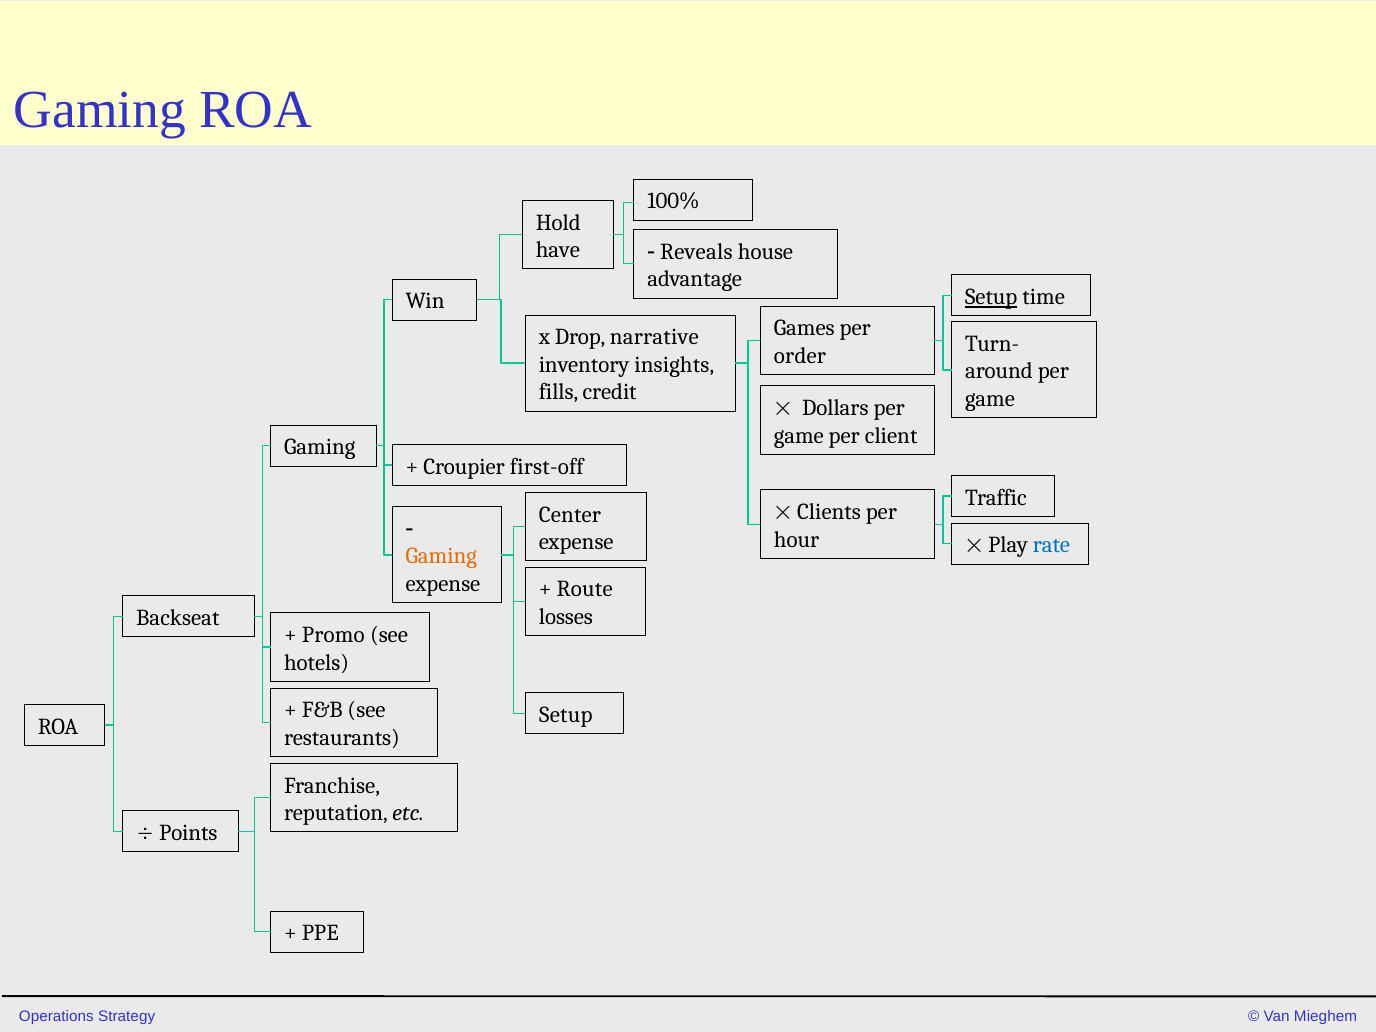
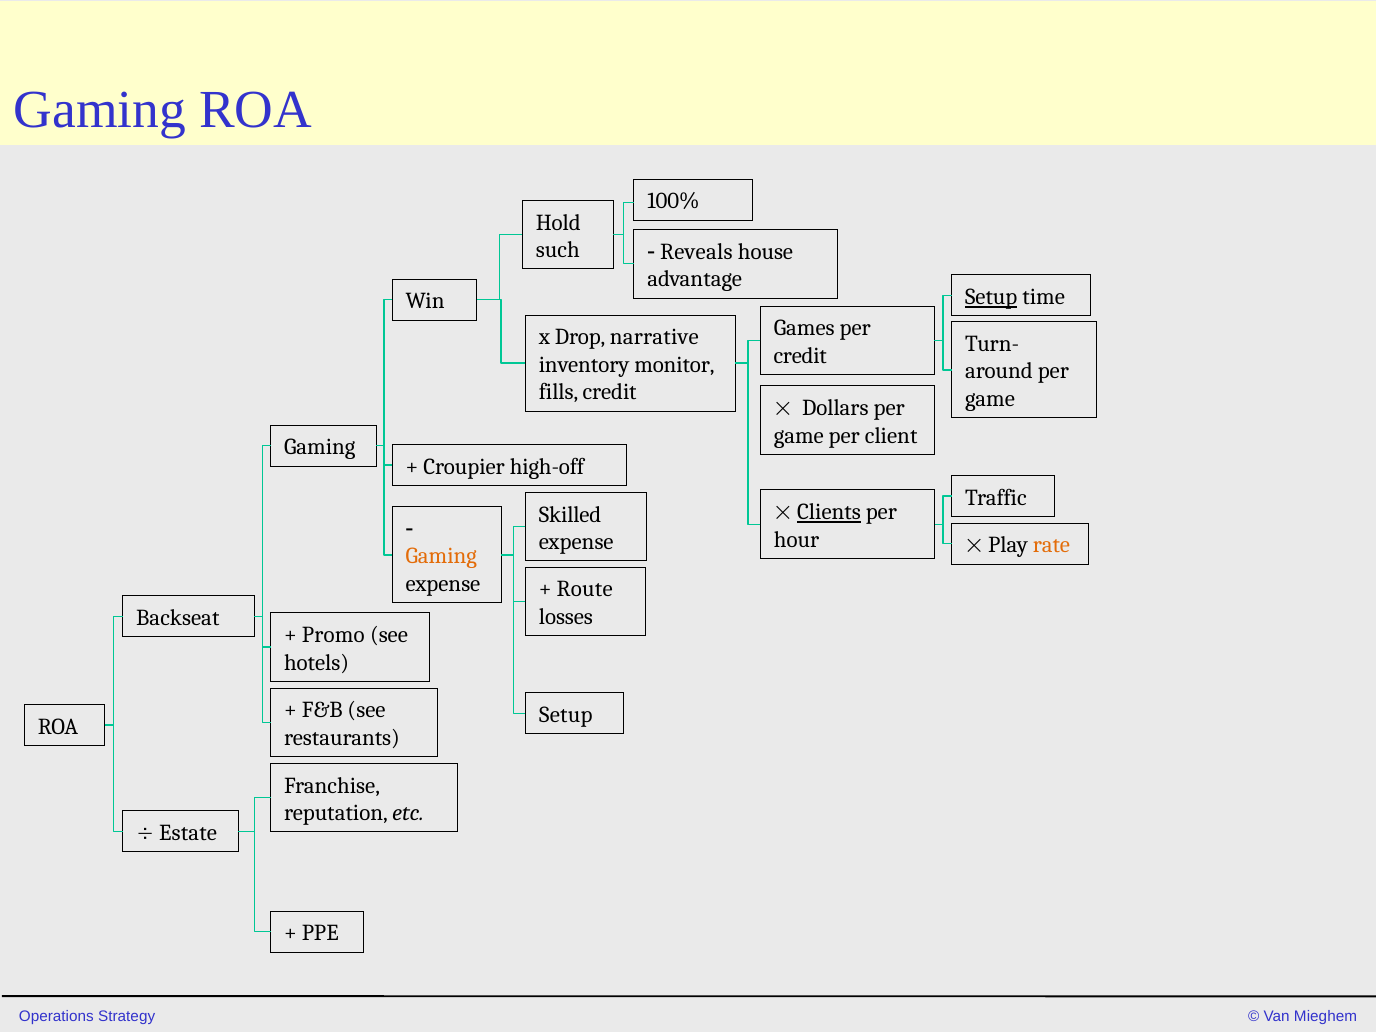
have: have -> such
order at (800, 356): order -> credit
insights: insights -> monitor
first-off: first-off -> high-off
Clients underline: none -> present
Center: Center -> Skilled
rate colour: blue -> orange
Points: Points -> Estate
